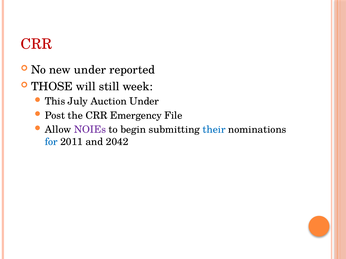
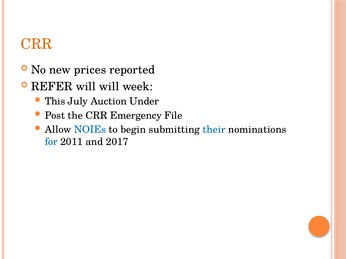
CRR at (36, 44) colour: red -> orange
new under: under -> prices
THOSE: THOSE -> REFER
will still: still -> will
NOIEs colour: purple -> blue
2042: 2042 -> 2017
